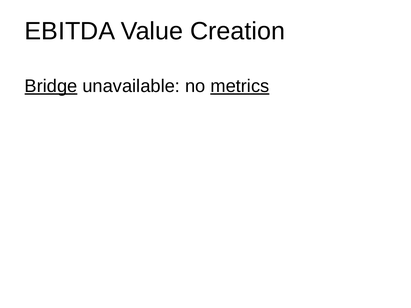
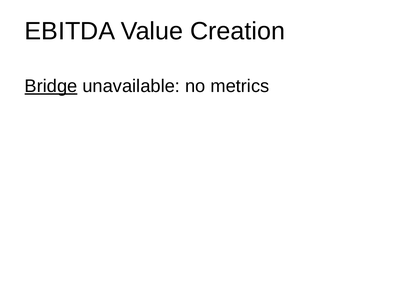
metrics underline: present -> none
